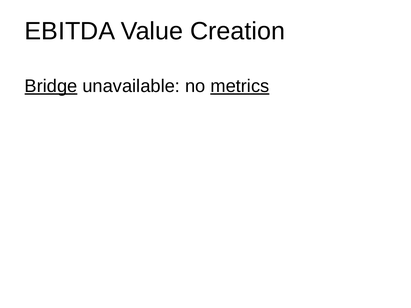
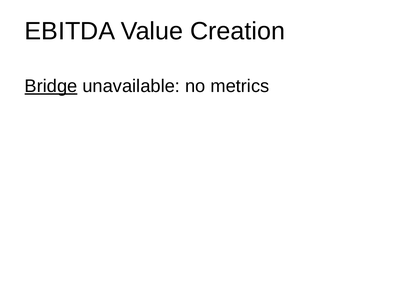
metrics underline: present -> none
